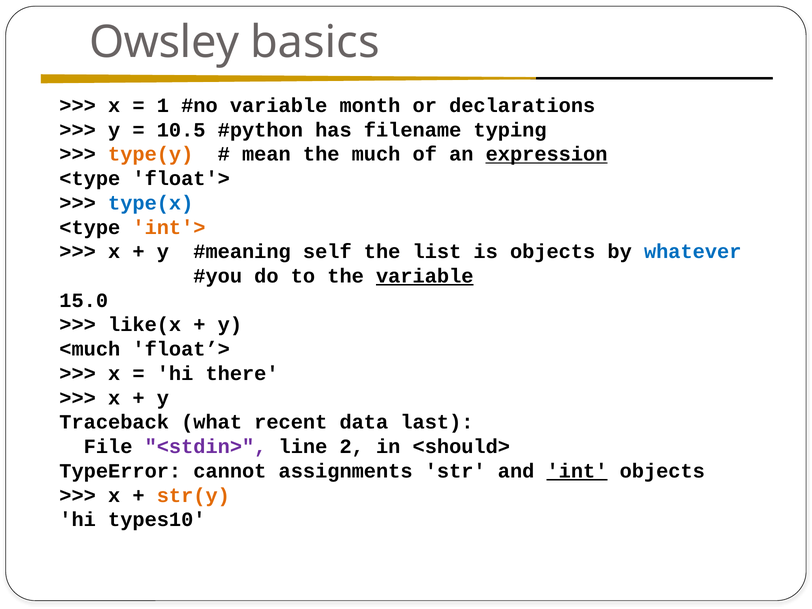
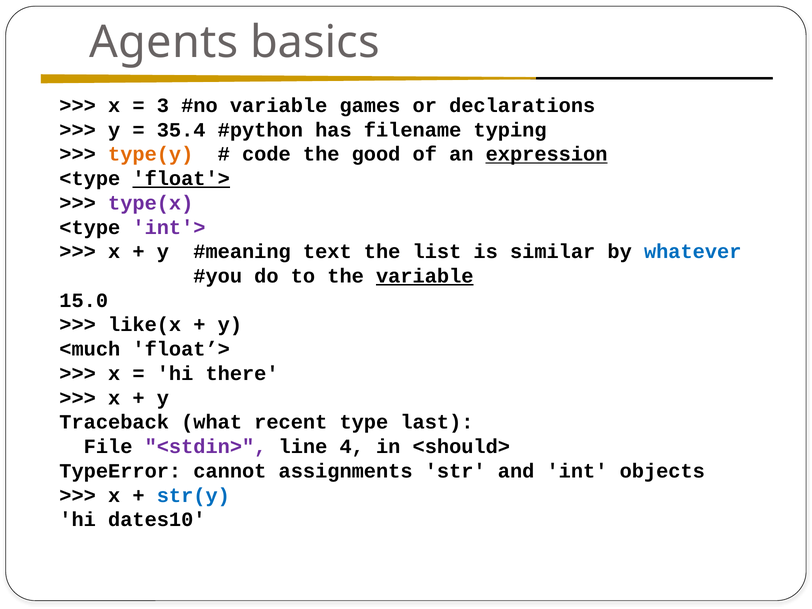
Owsley: Owsley -> Agents
1: 1 -> 3
month: month -> games
10.5: 10.5 -> 35.4
mean: mean -> code
much: much -> good
float'> underline: none -> present
type(x colour: blue -> purple
int'> colour: orange -> purple
self: self -> text
is objects: objects -> similar
data: data -> type
2: 2 -> 4
int underline: present -> none
str(y colour: orange -> blue
types10: types10 -> dates10
